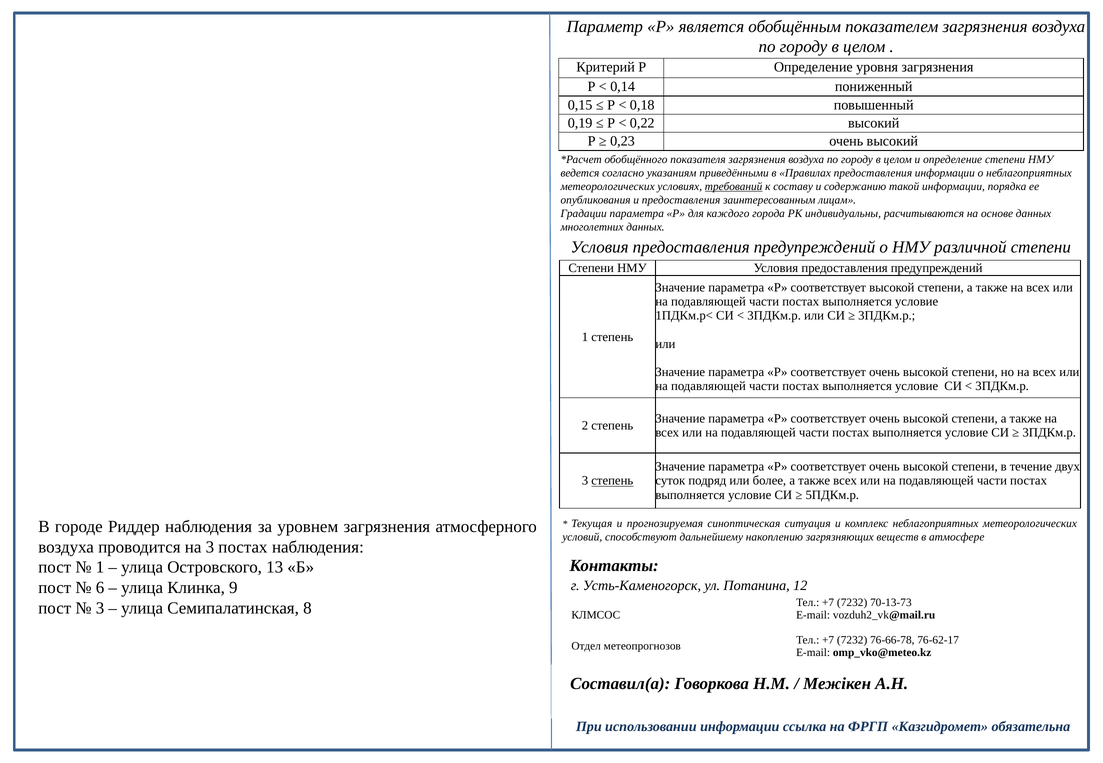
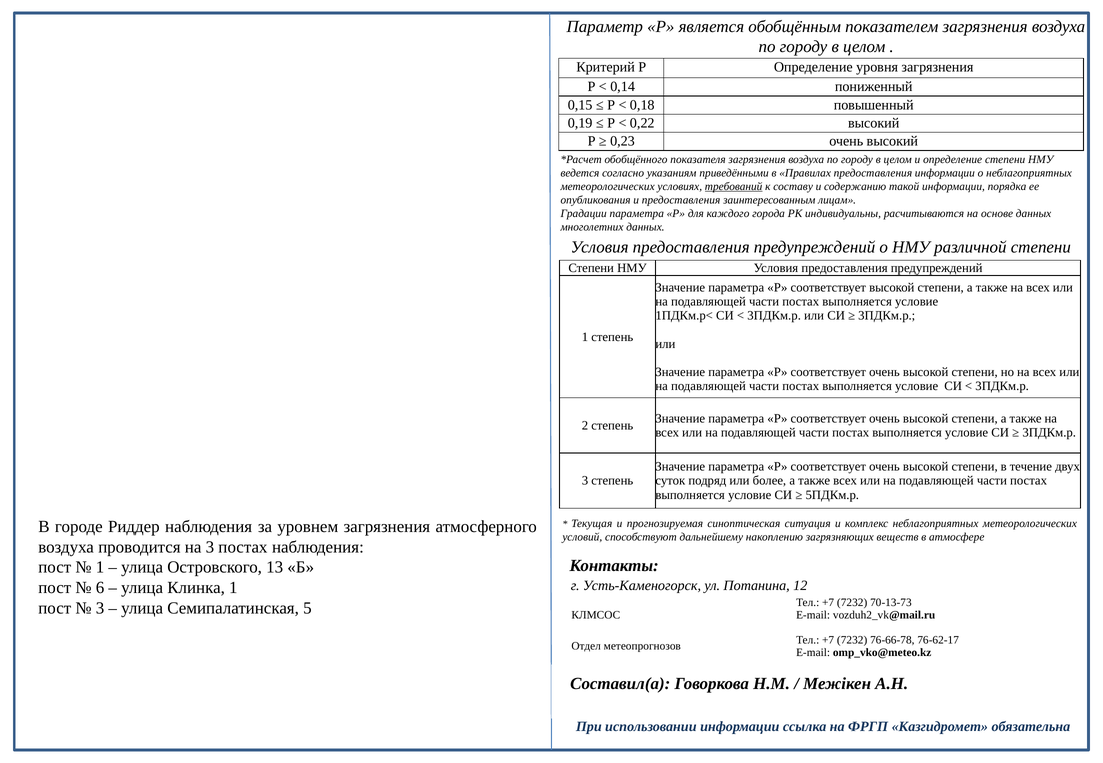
степень at (612, 481) underline: present -> none
Клинка 9: 9 -> 1
8: 8 -> 5
